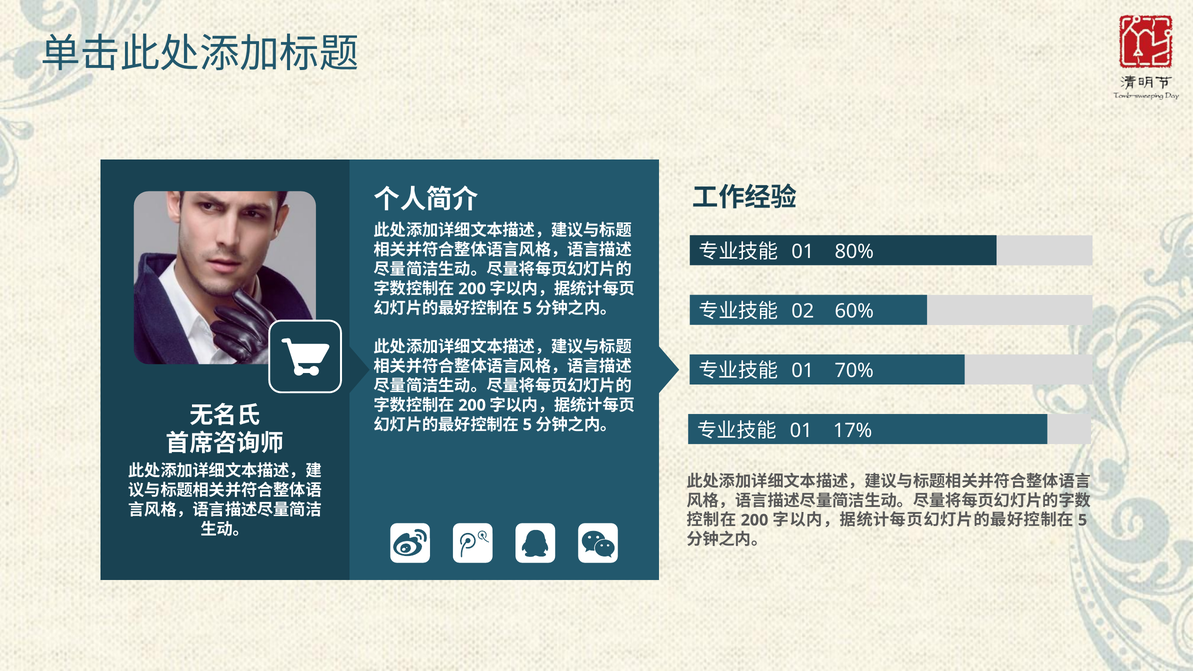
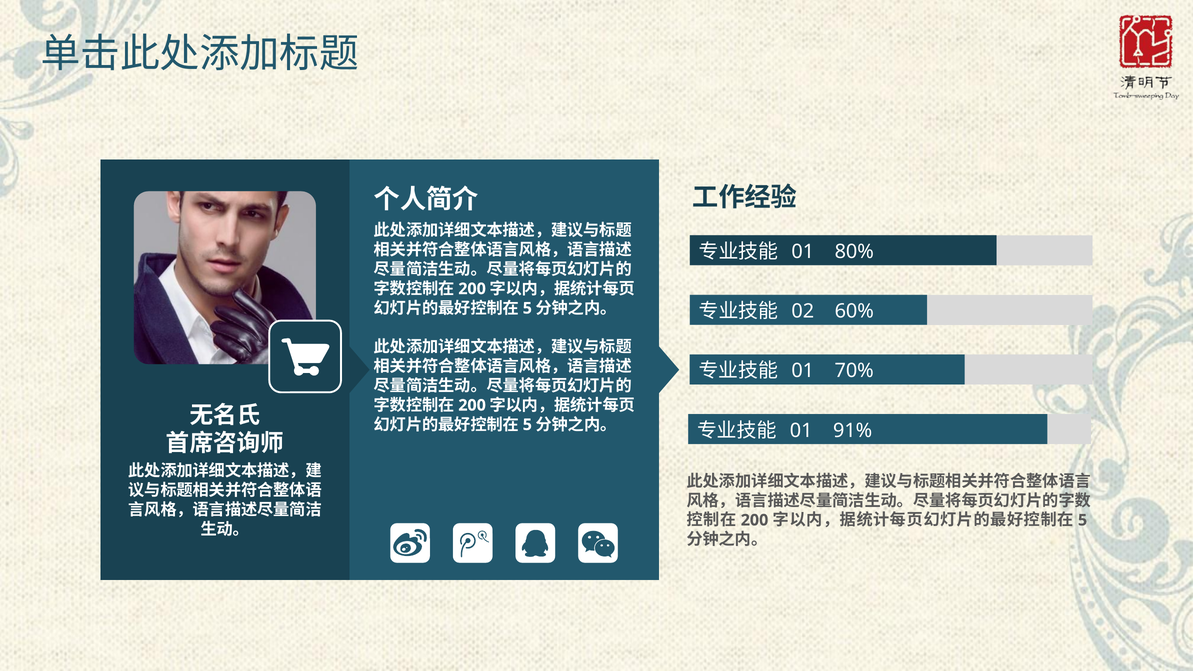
17%: 17% -> 91%
